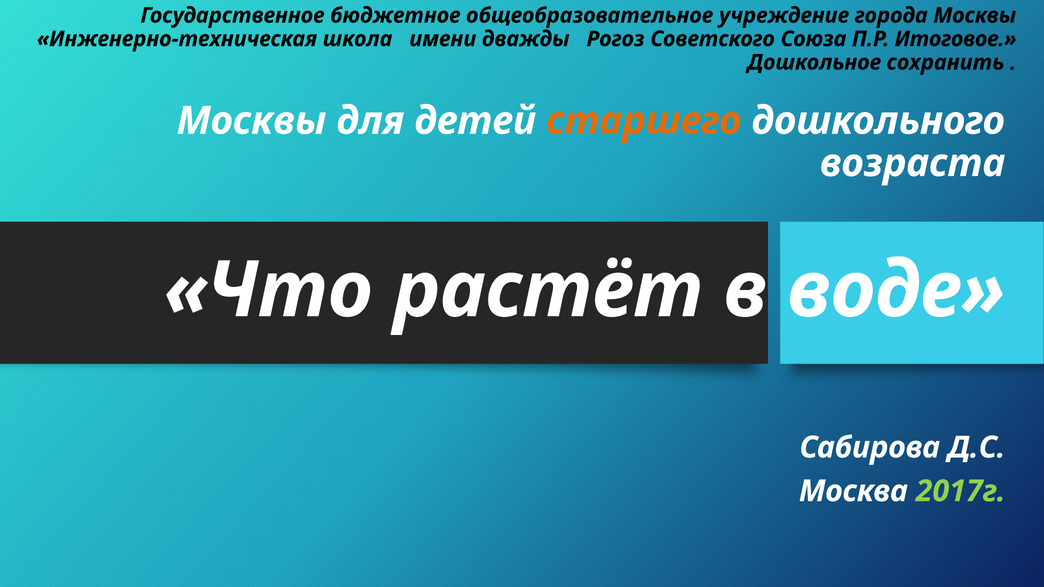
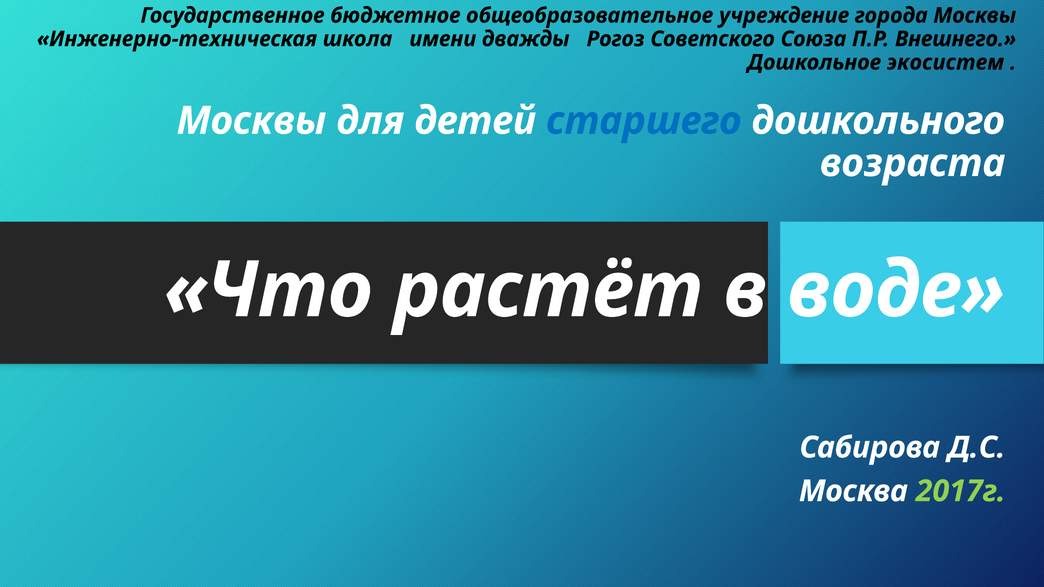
Итоговое: Итоговое -> Внешнего
сохранить: сохранить -> экосистем
старшего colour: orange -> blue
